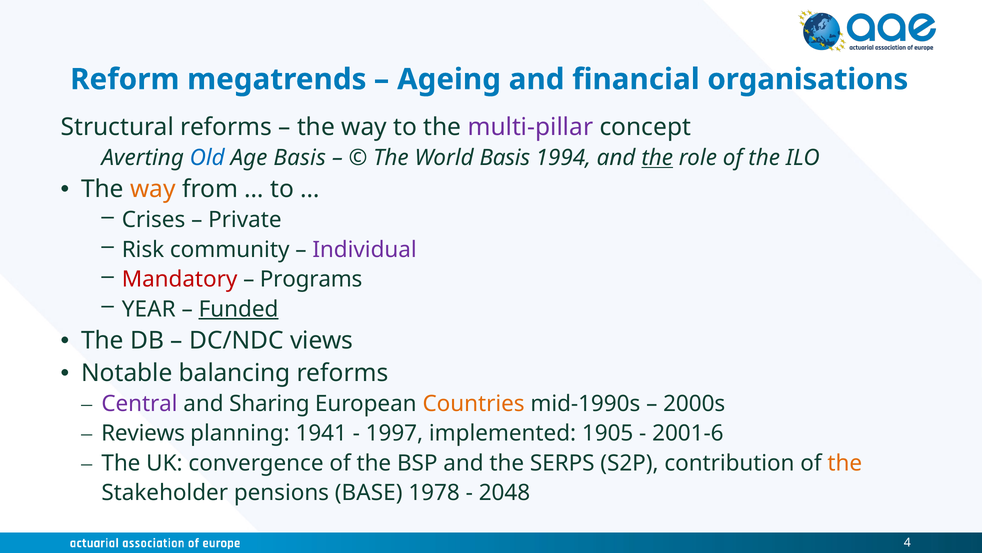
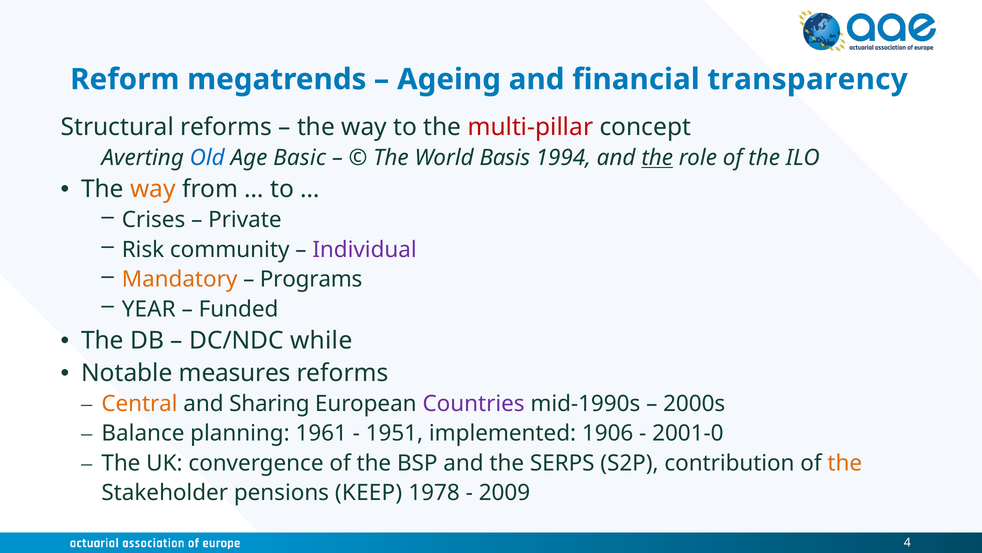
organisations: organisations -> transparency
multi-pillar colour: purple -> red
Age Basis: Basis -> Basic
Mandatory colour: red -> orange
Funded underline: present -> none
views: views -> while
balancing: balancing -> measures
Central colour: purple -> orange
Countries colour: orange -> purple
Reviews: Reviews -> Balance
1941: 1941 -> 1961
1997: 1997 -> 1951
1905: 1905 -> 1906
2001-6: 2001-6 -> 2001-0
BASE: BASE -> KEEP
2048: 2048 -> 2009
